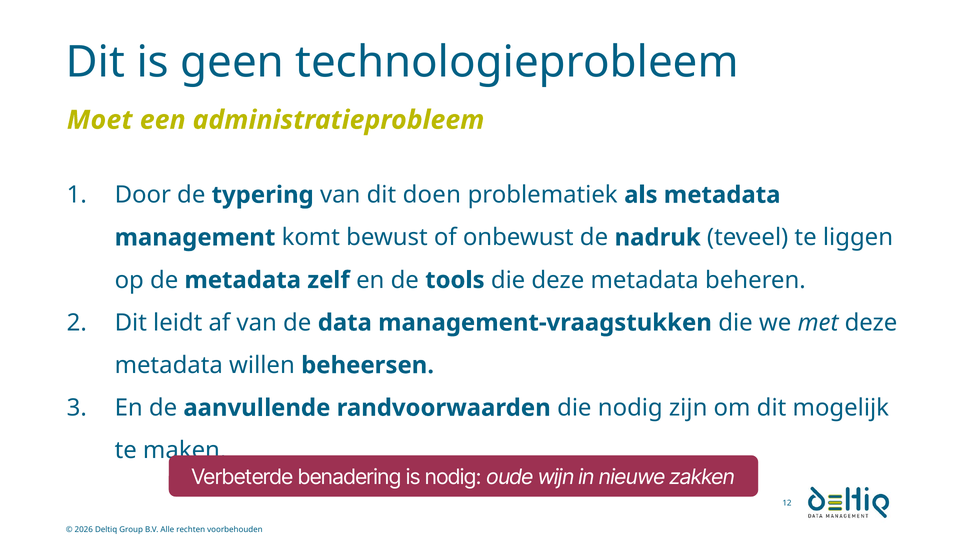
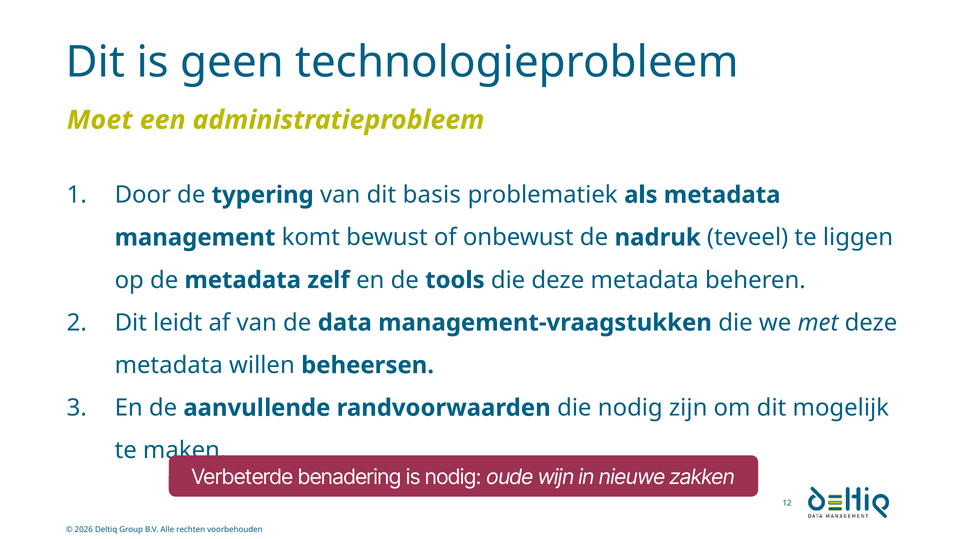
doen: doen -> basis
